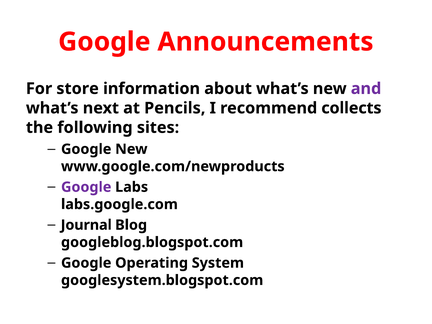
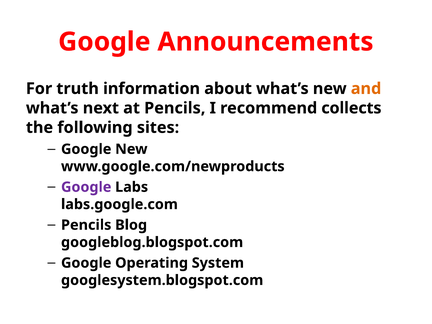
store: store -> truth
and colour: purple -> orange
Journal at (86, 225): Journal -> Pencils
